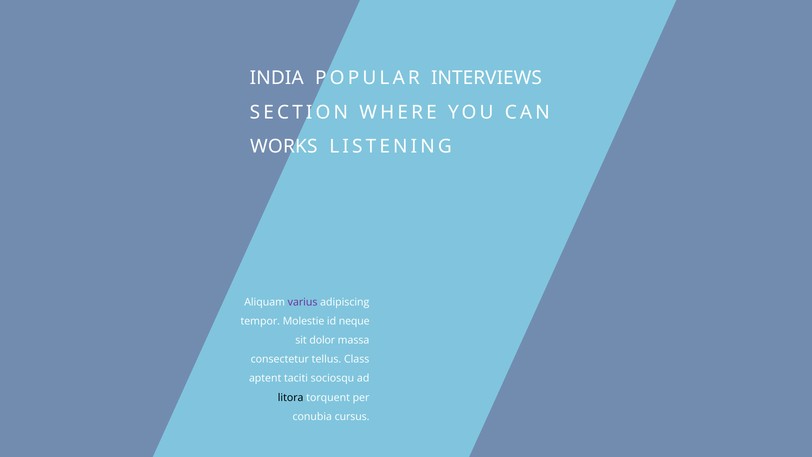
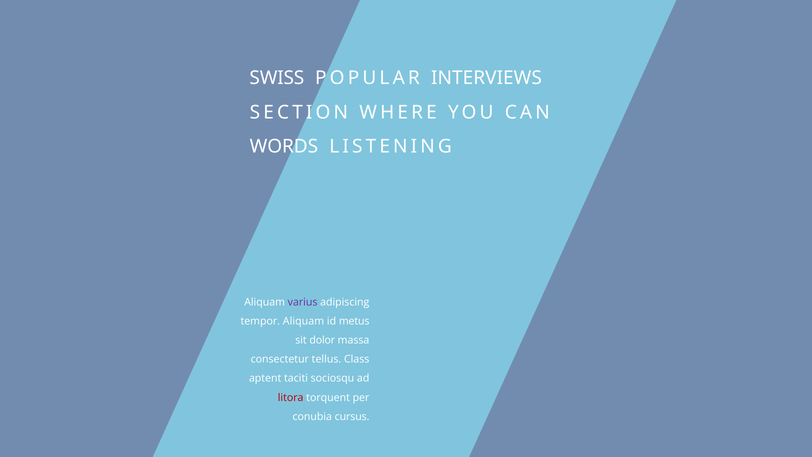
INDIA: INDIA -> SWISS
WORKS: WORKS -> WORDS
tempor Molestie: Molestie -> Aliquam
neque: neque -> metus
litora colour: black -> red
